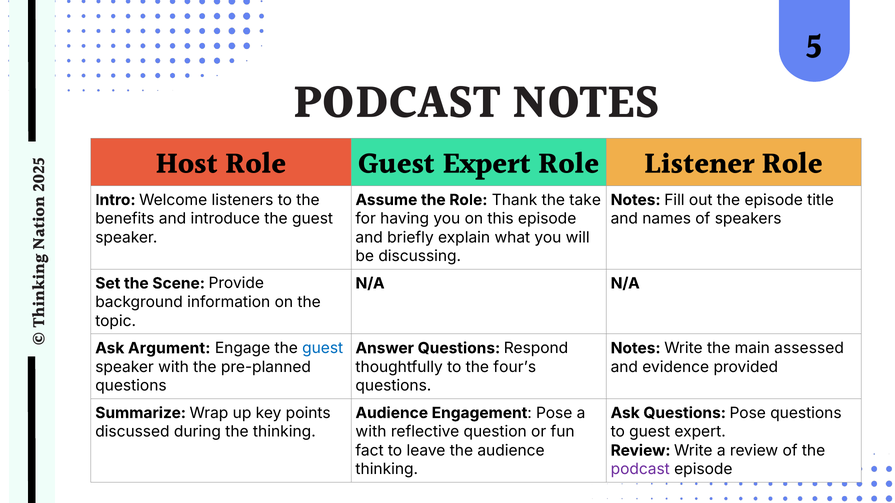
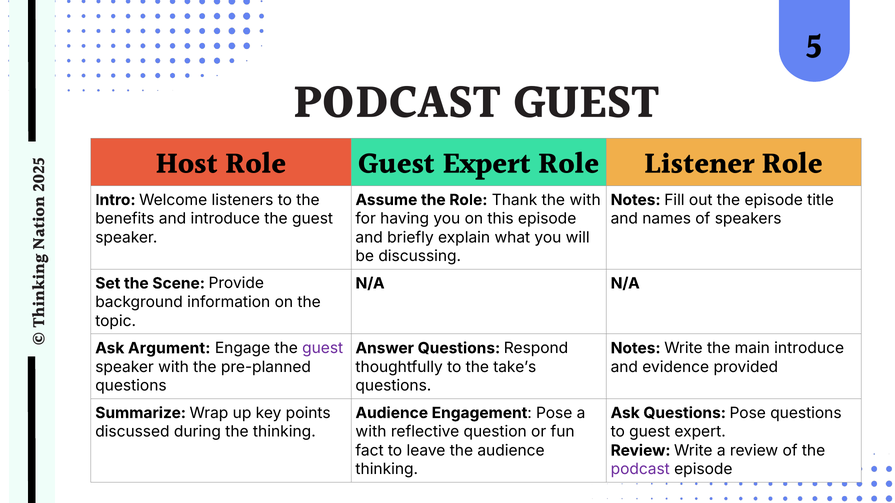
PODCAST NOTES: NOTES -> GUEST
the take: take -> with
guest at (323, 348) colour: blue -> purple
main assessed: assessed -> introduce
four’s: four’s -> take’s
